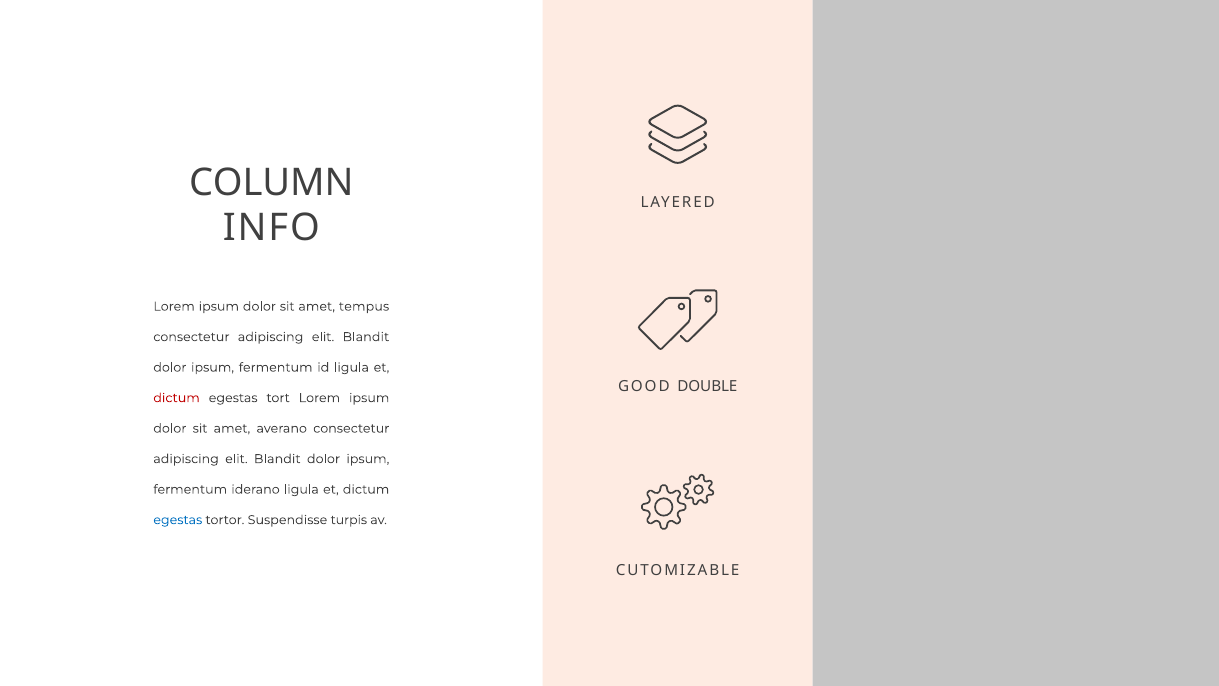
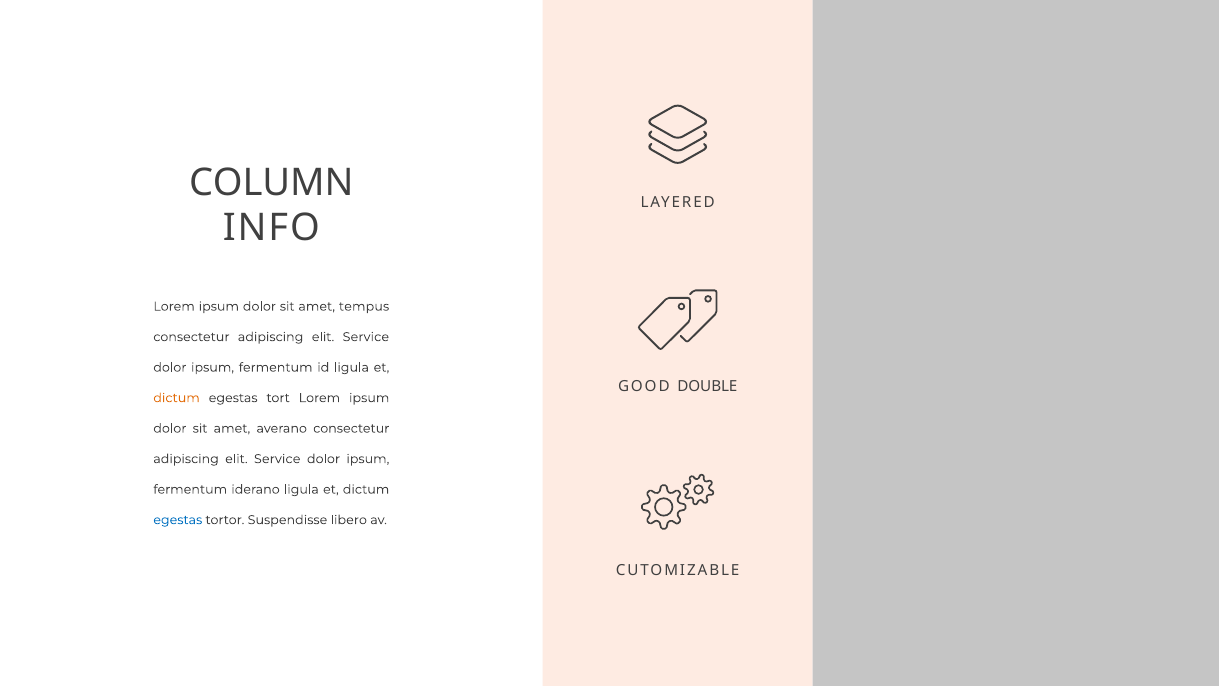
Blandit at (366, 337): Blandit -> Service
dictum at (177, 398) colour: red -> orange
Blandit at (277, 459): Blandit -> Service
turpis: turpis -> libero
